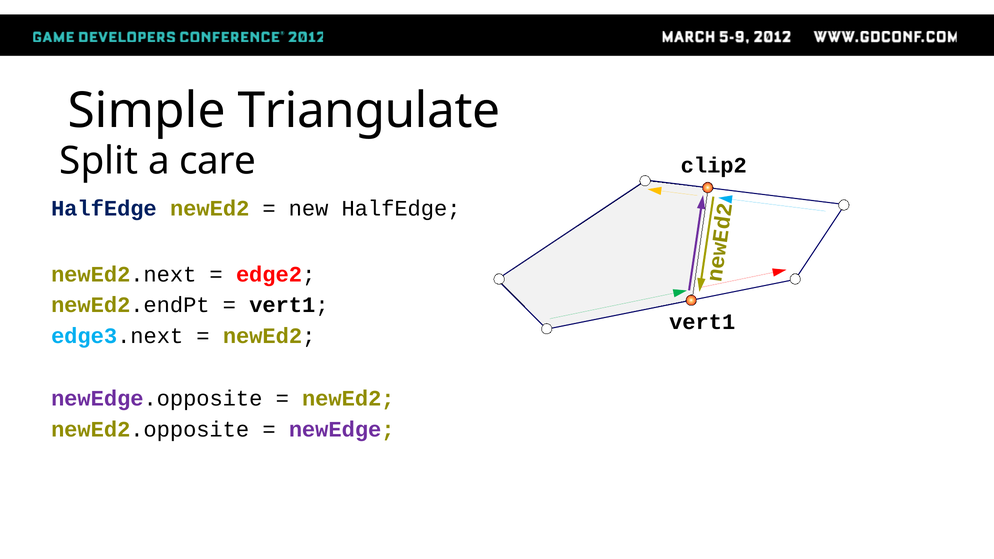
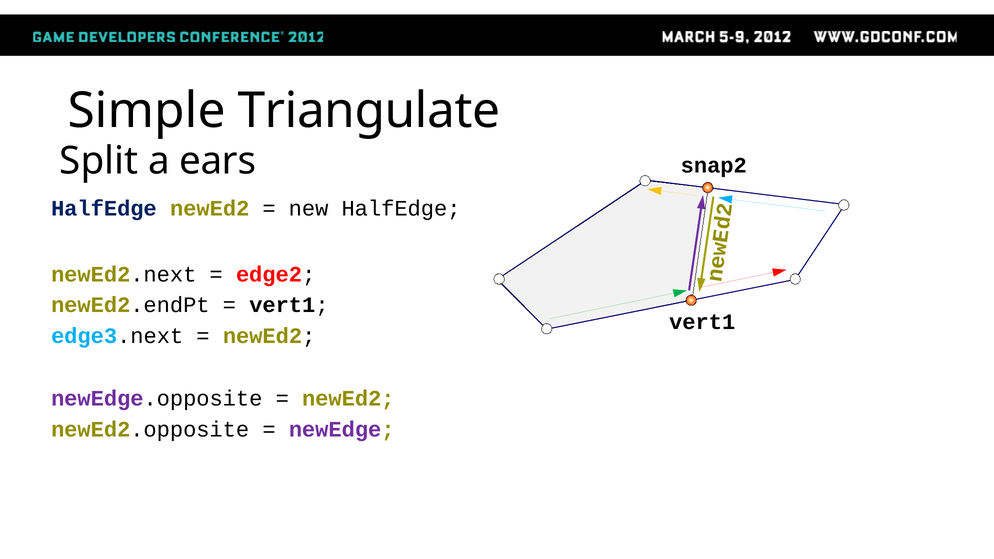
care: care -> ears
clip2: clip2 -> snap2
